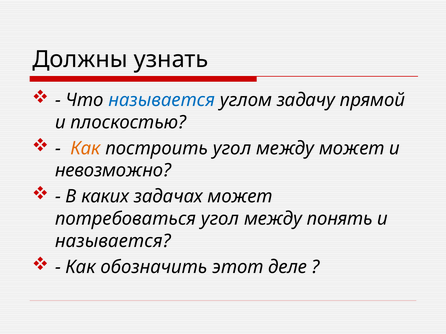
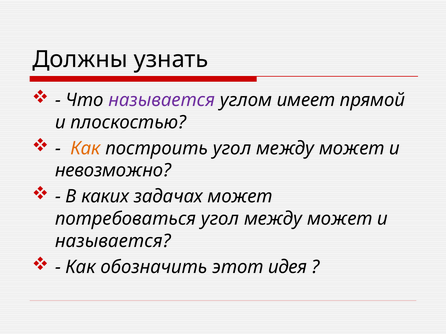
называется at (162, 100) colour: blue -> purple
задачу: задачу -> имеет
потребоваться угол между понять: понять -> может
деле: деле -> идея
